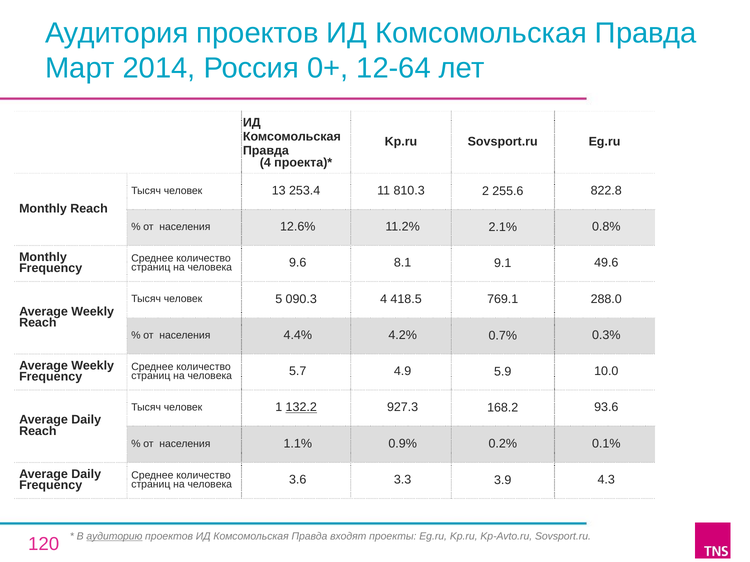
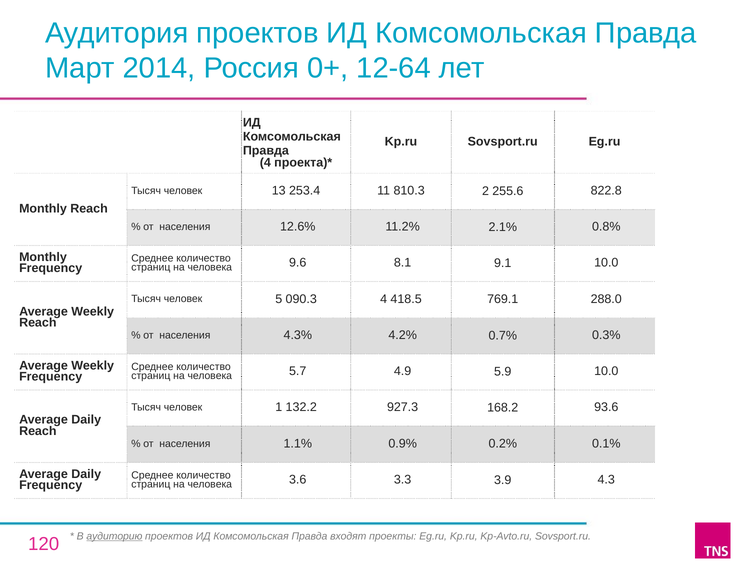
9.1 49.6: 49.6 -> 10.0
4.4%: 4.4% -> 4.3%
132.2 underline: present -> none
